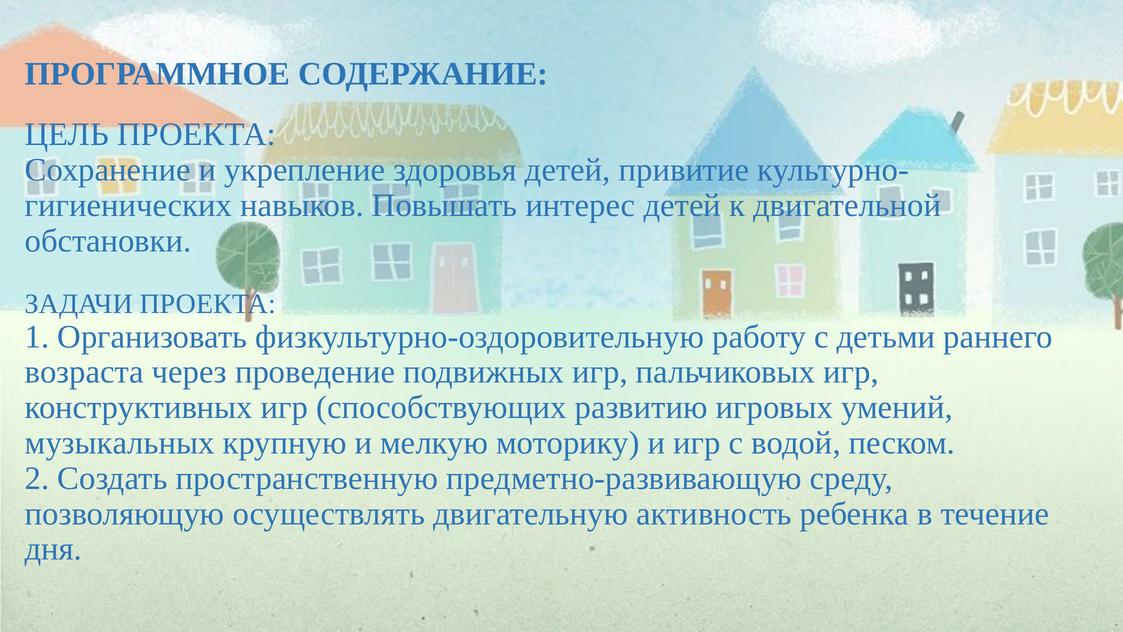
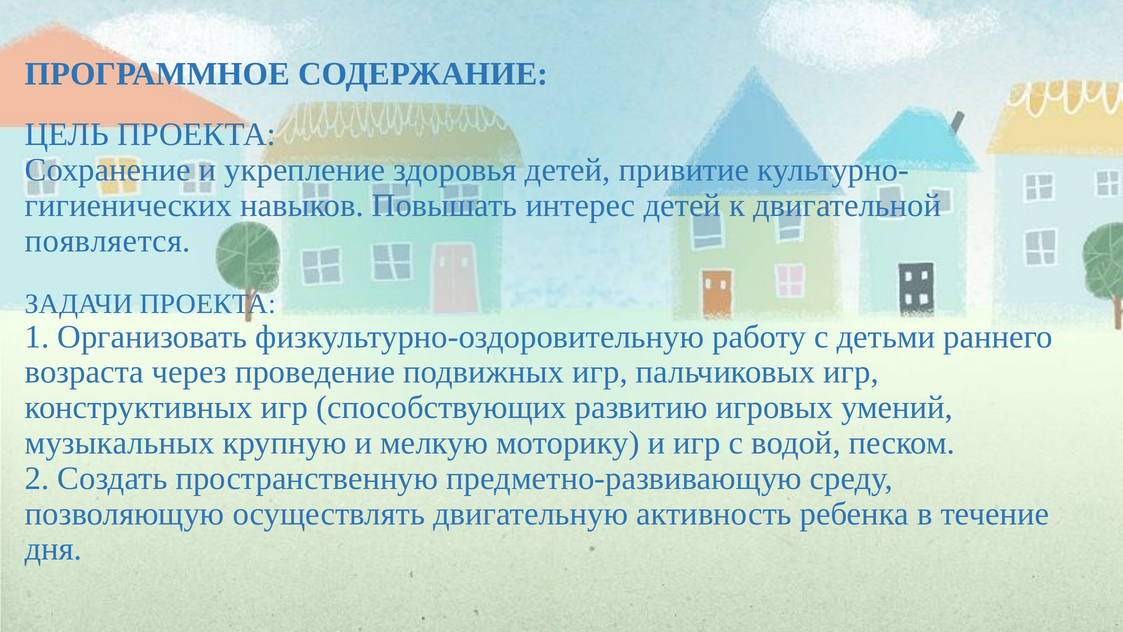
обстановки: обстановки -> появляется
